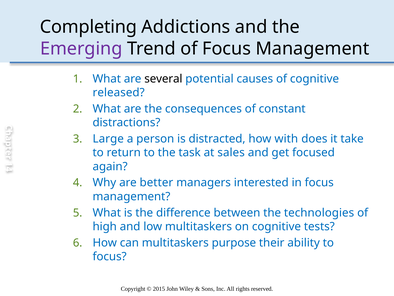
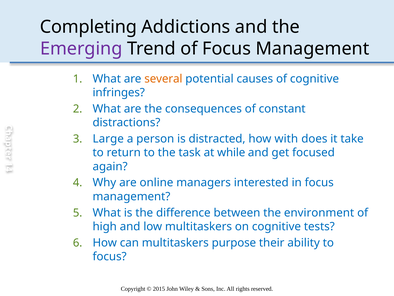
several colour: black -> orange
released: released -> infringes
sales: sales -> while
better: better -> online
technologies: technologies -> environment
